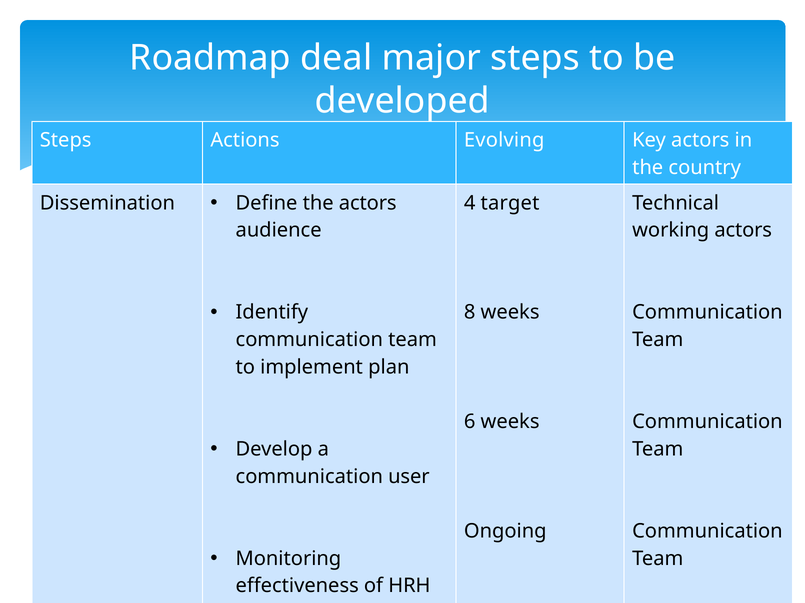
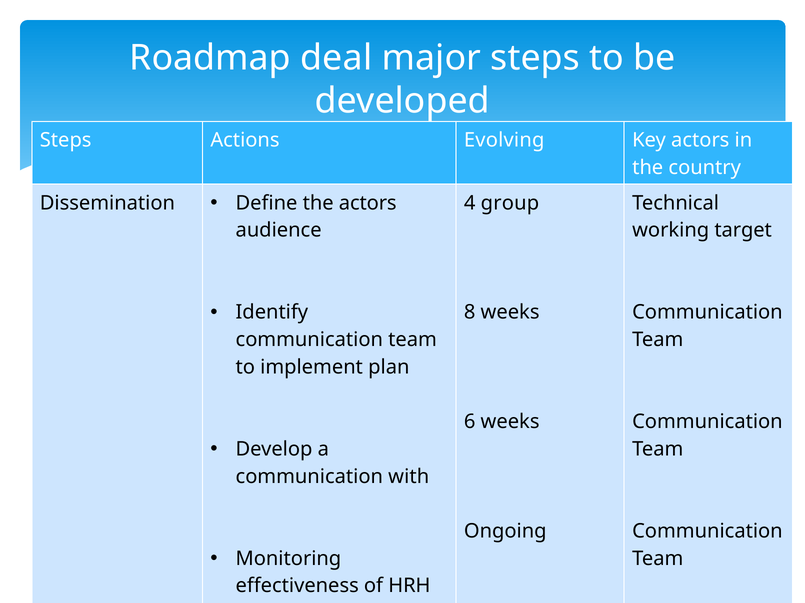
target: target -> group
working actors: actors -> target
user: user -> with
